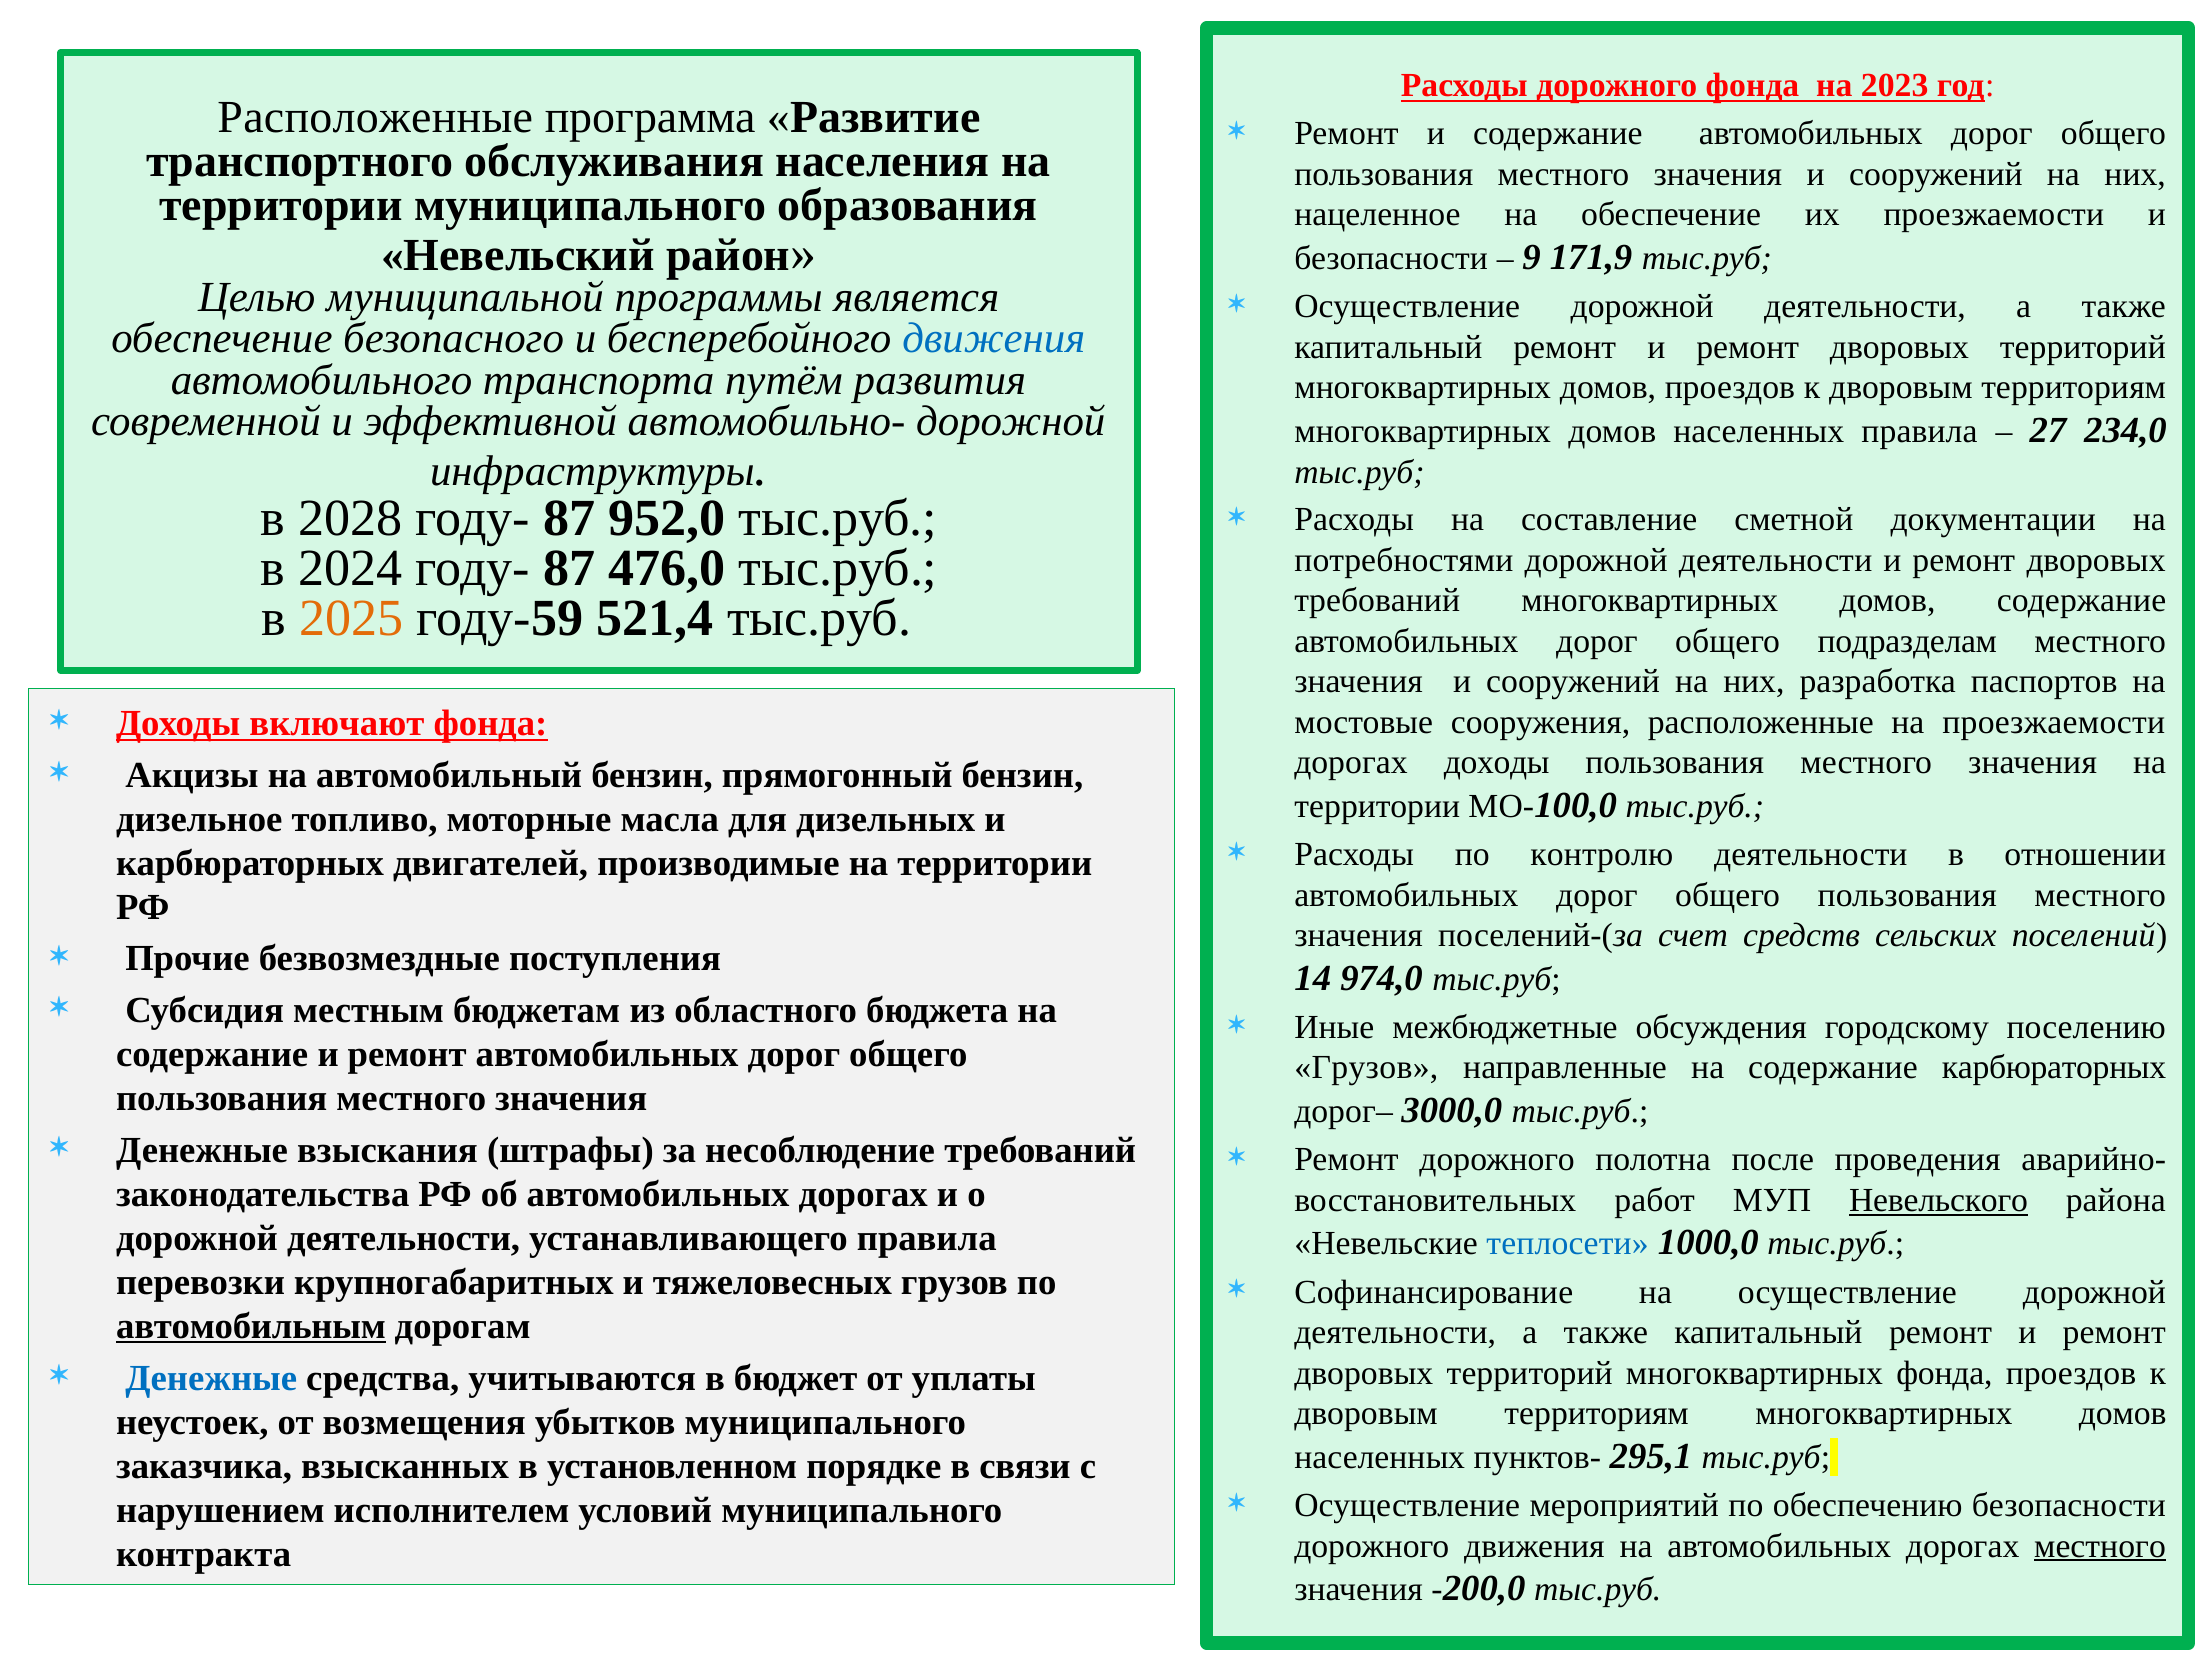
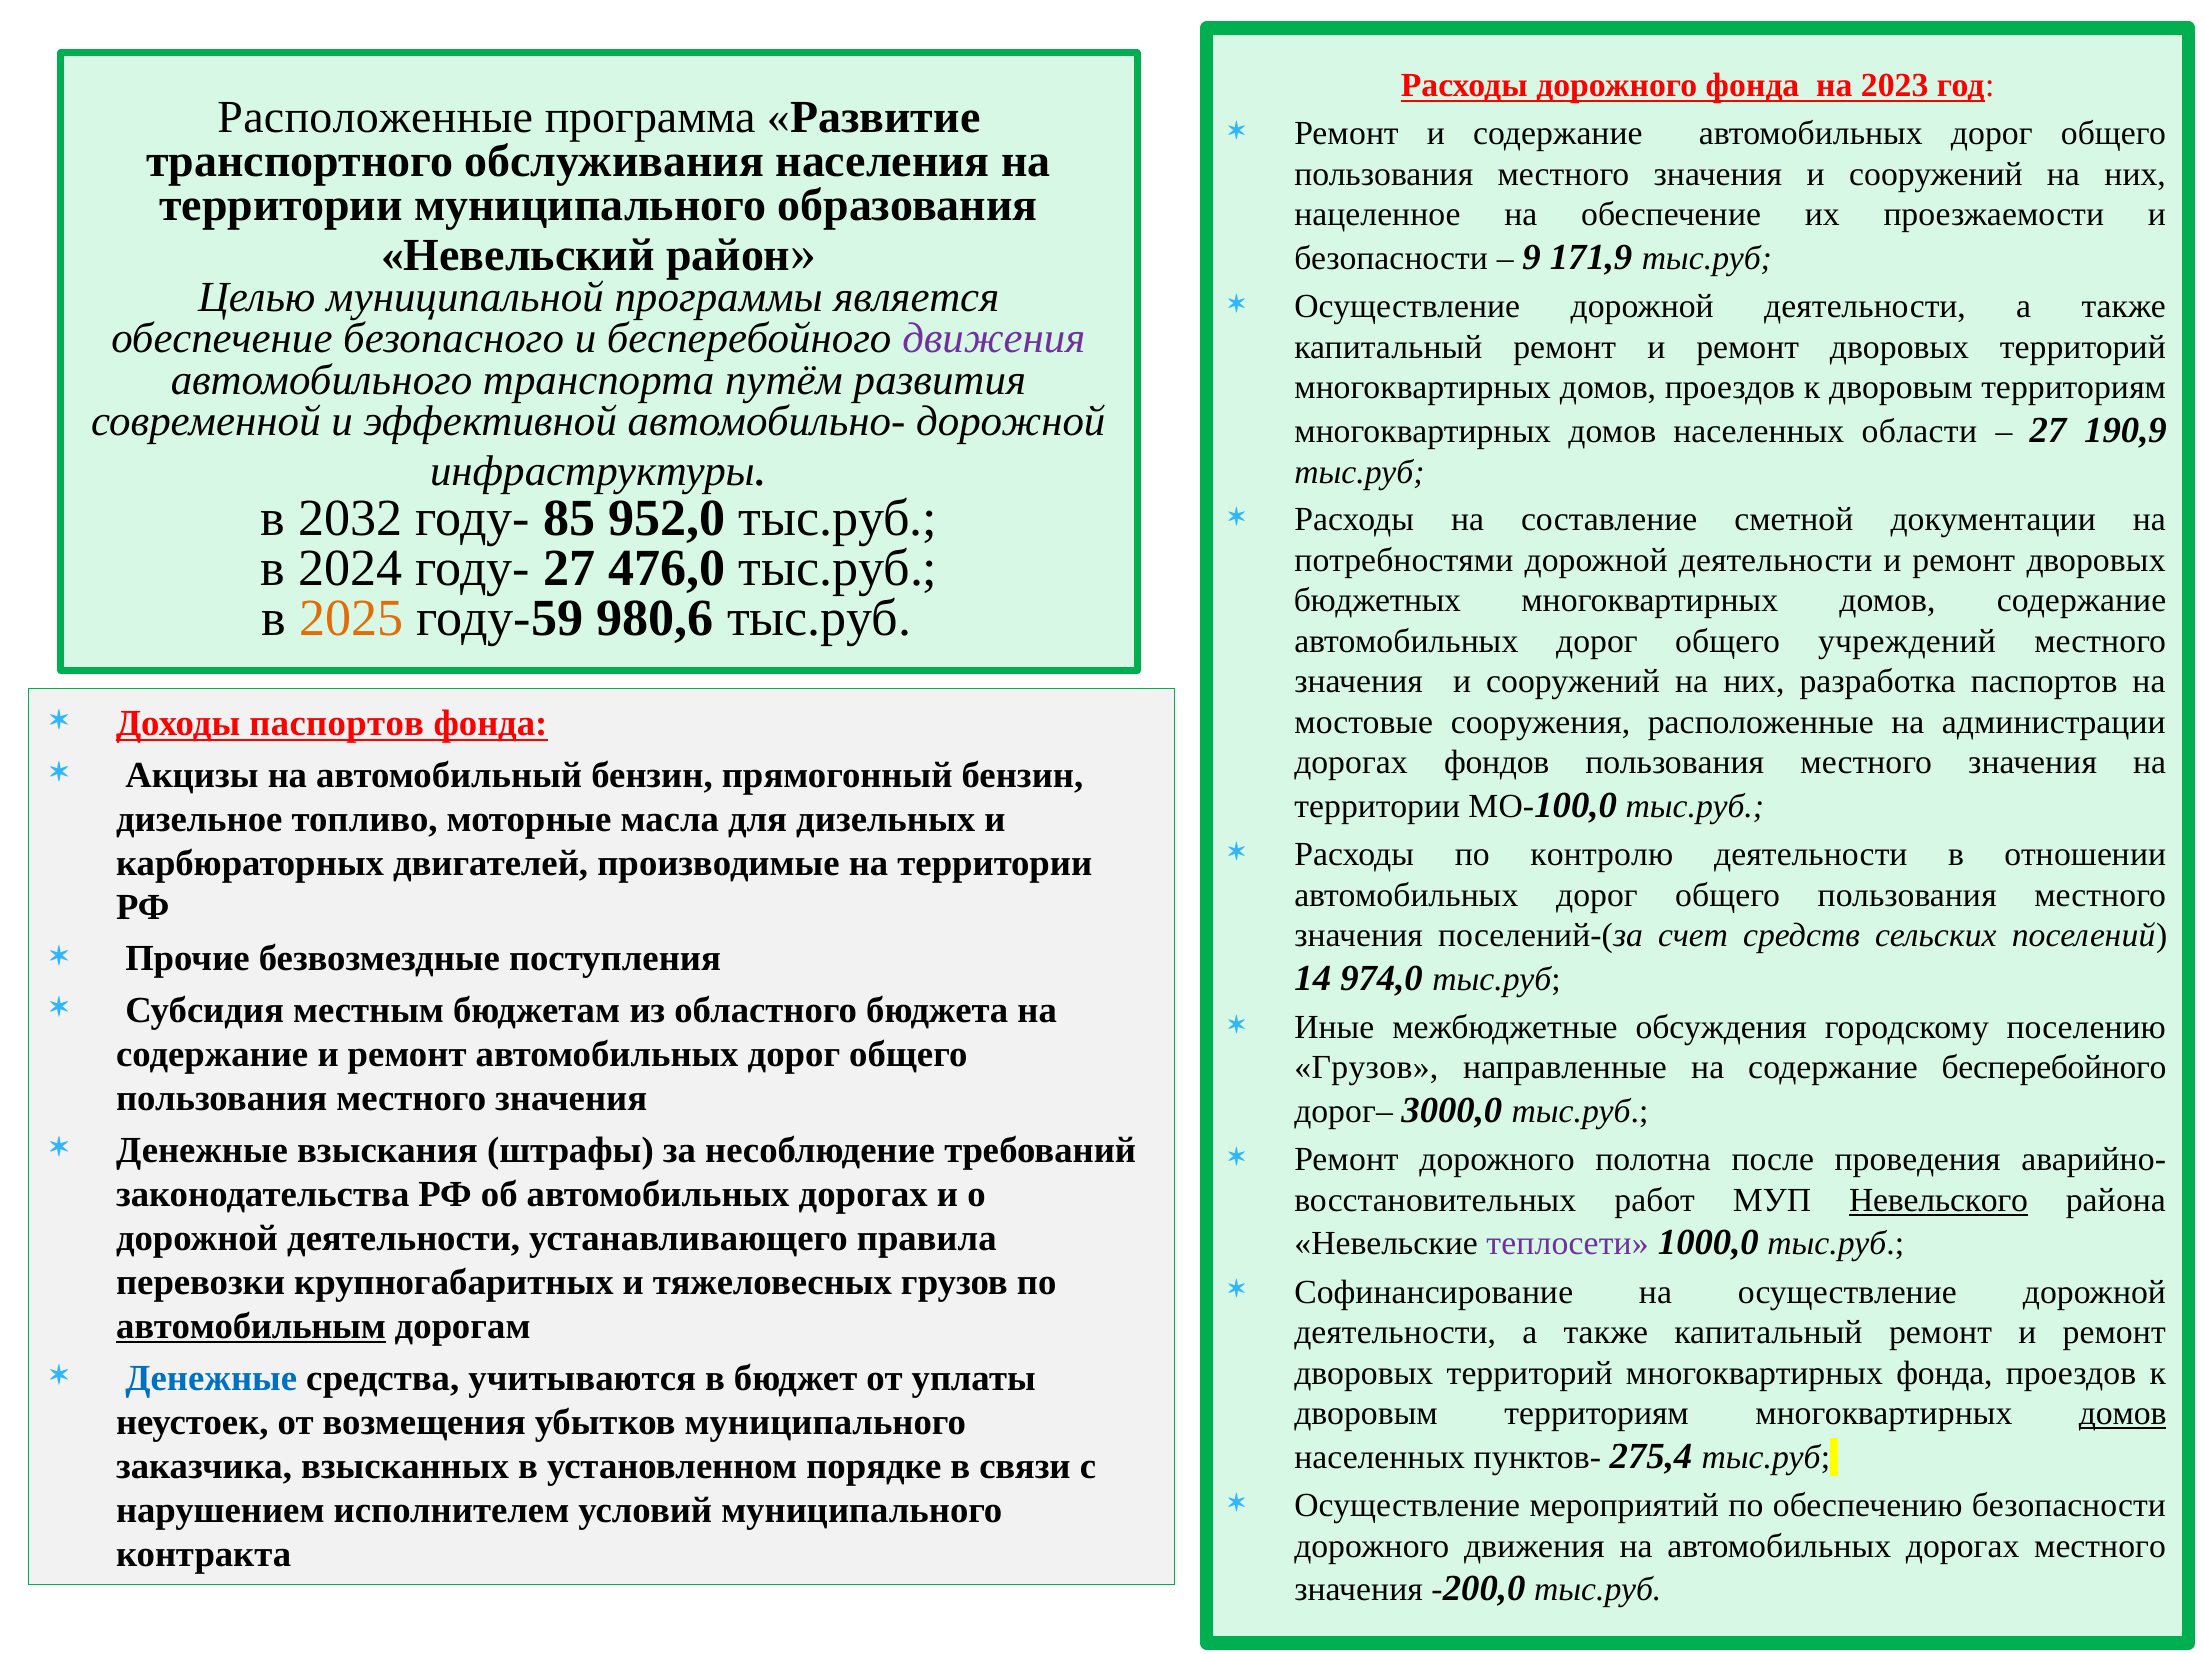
движения at (994, 339) colour: blue -> purple
населенных правила: правила -> области
234,0: 234,0 -> 190,9
2028: 2028 -> 2032
87 at (569, 518): 87 -> 85
2024 году- 87: 87 -> 27
требований at (1377, 601): требований -> бюджетных
521,4: 521,4 -> 980,6
подразделам: подразделам -> учреждений
Доходы включают: включают -> паспортов
на проезжаемости: проезжаемости -> администрации
дорогах доходы: доходы -> фондов
содержание карбюраторных: карбюраторных -> бесперебойного
теплосети colour: blue -> purple
домов at (2123, 1413) underline: none -> present
295,1: 295,1 -> 275,4
местного at (2100, 1546) underline: present -> none
